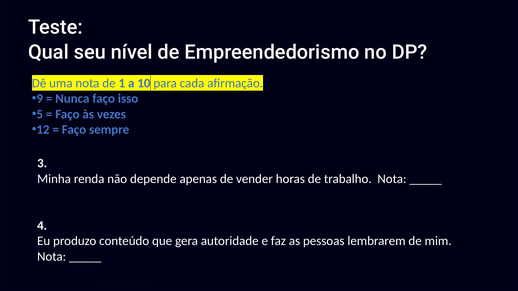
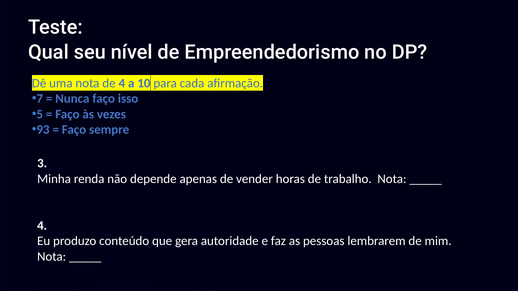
de 1: 1 -> 4
9: 9 -> 7
12: 12 -> 93
